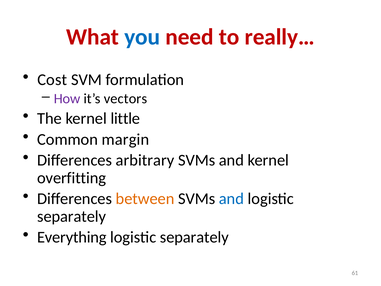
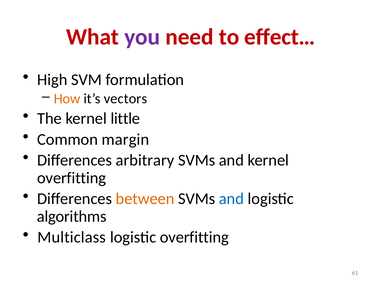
you colour: blue -> purple
really…: really… -> effect…
Cost: Cost -> High
How colour: purple -> orange
separately at (72, 216): separately -> algorithms
Everything: Everything -> Multiclass
separately at (194, 237): separately -> overfitting
